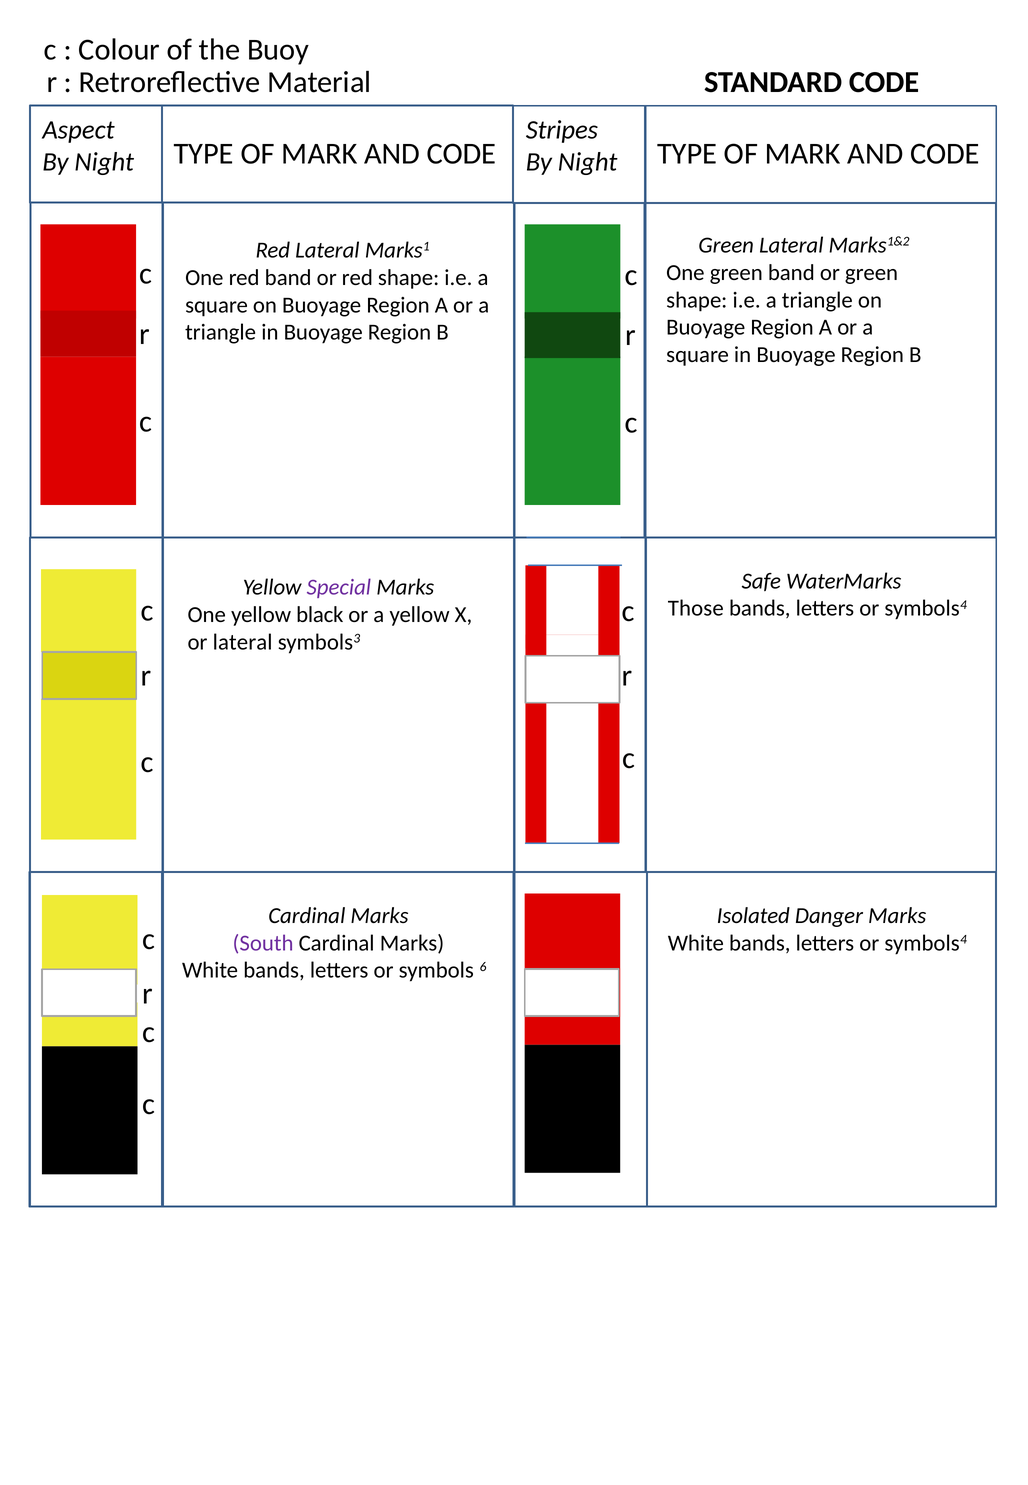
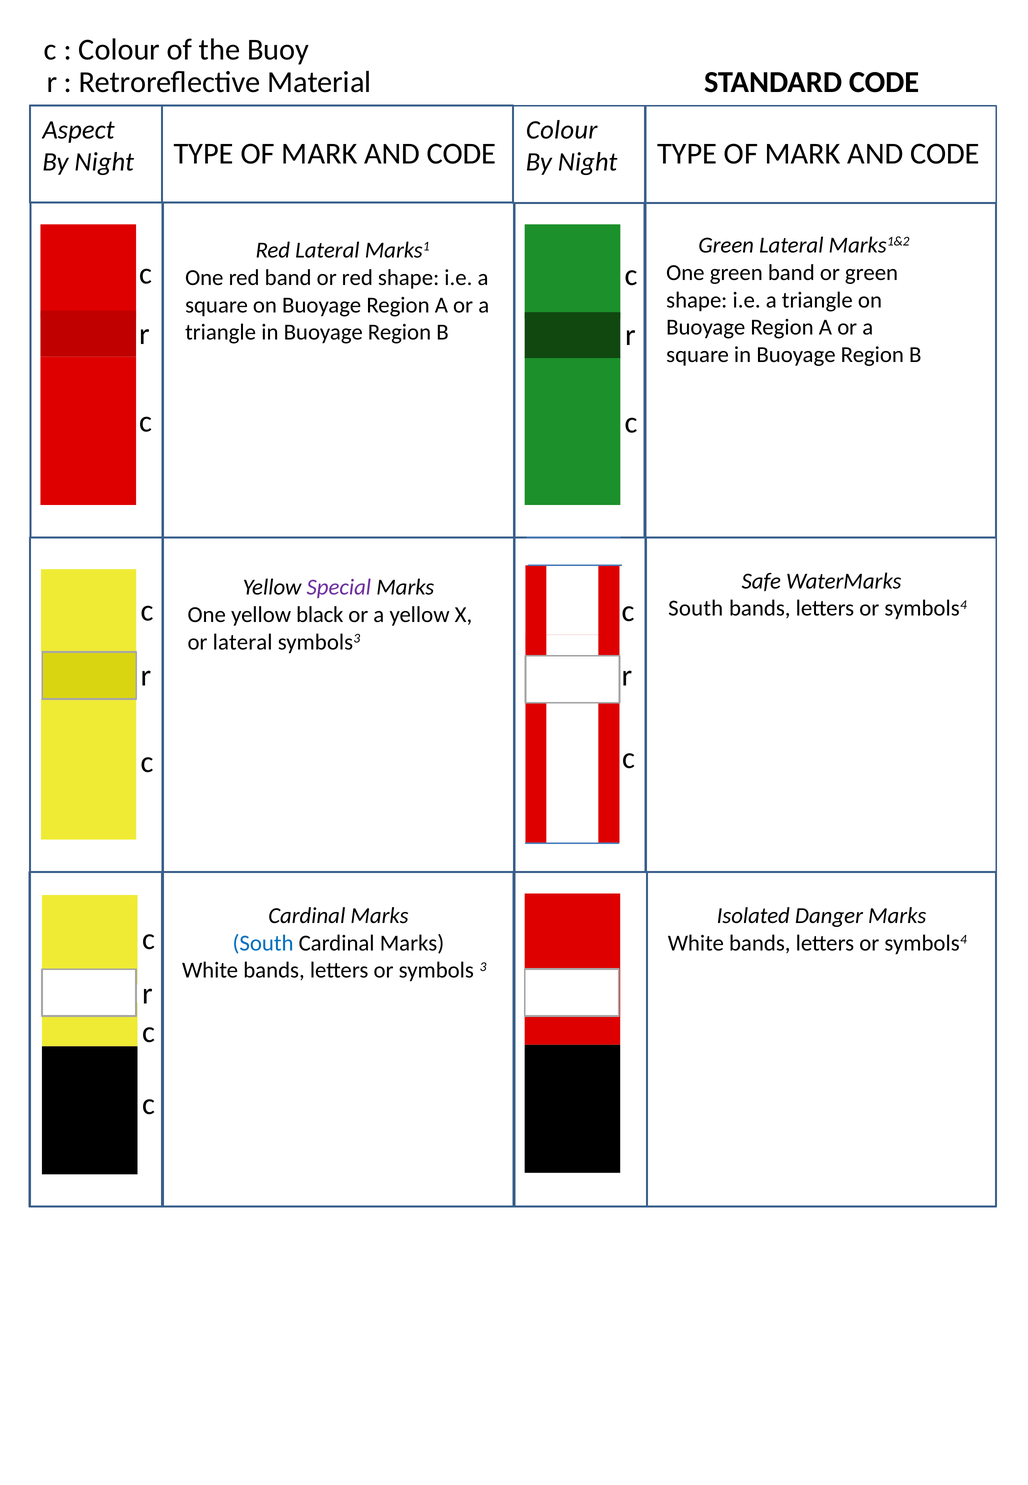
Stripes at (562, 130): Stripes -> Colour
Those at (696, 608): Those -> South
South at (263, 943) colour: purple -> blue
6: 6 -> 3
